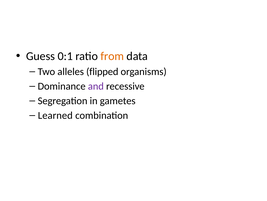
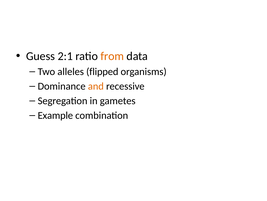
0:1: 0:1 -> 2:1
and colour: purple -> orange
Learned: Learned -> Example
